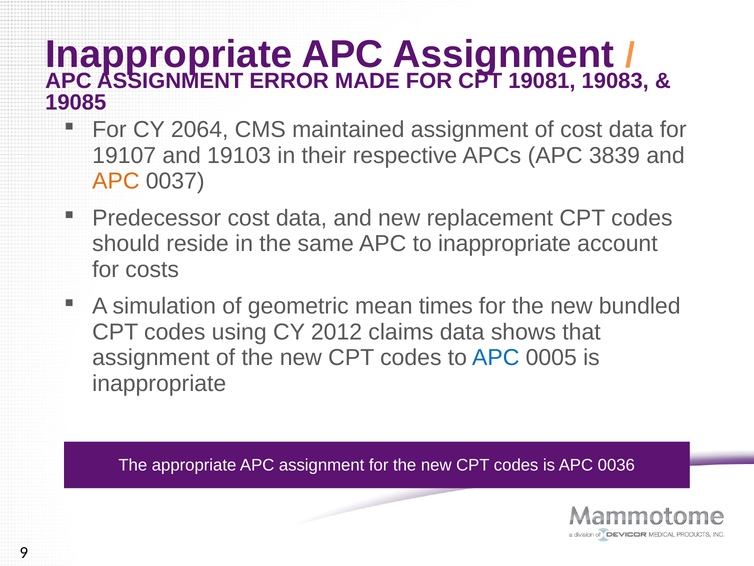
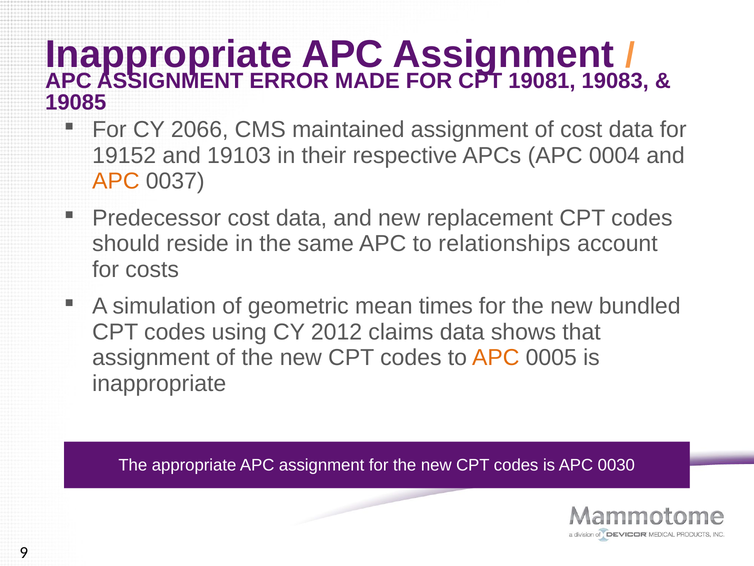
2064: 2064 -> 2066
19107: 19107 -> 19152
3839: 3839 -> 0004
to inappropriate: inappropriate -> relationships
APC at (496, 357) colour: blue -> orange
0036: 0036 -> 0030
